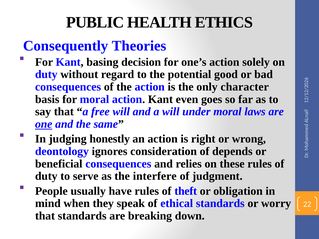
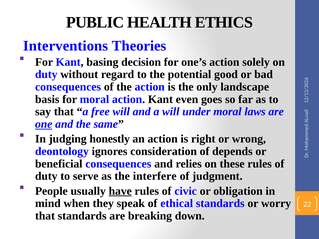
Consequently: Consequently -> Interventions
character: character -> landscape
have underline: none -> present
theft: theft -> civic
